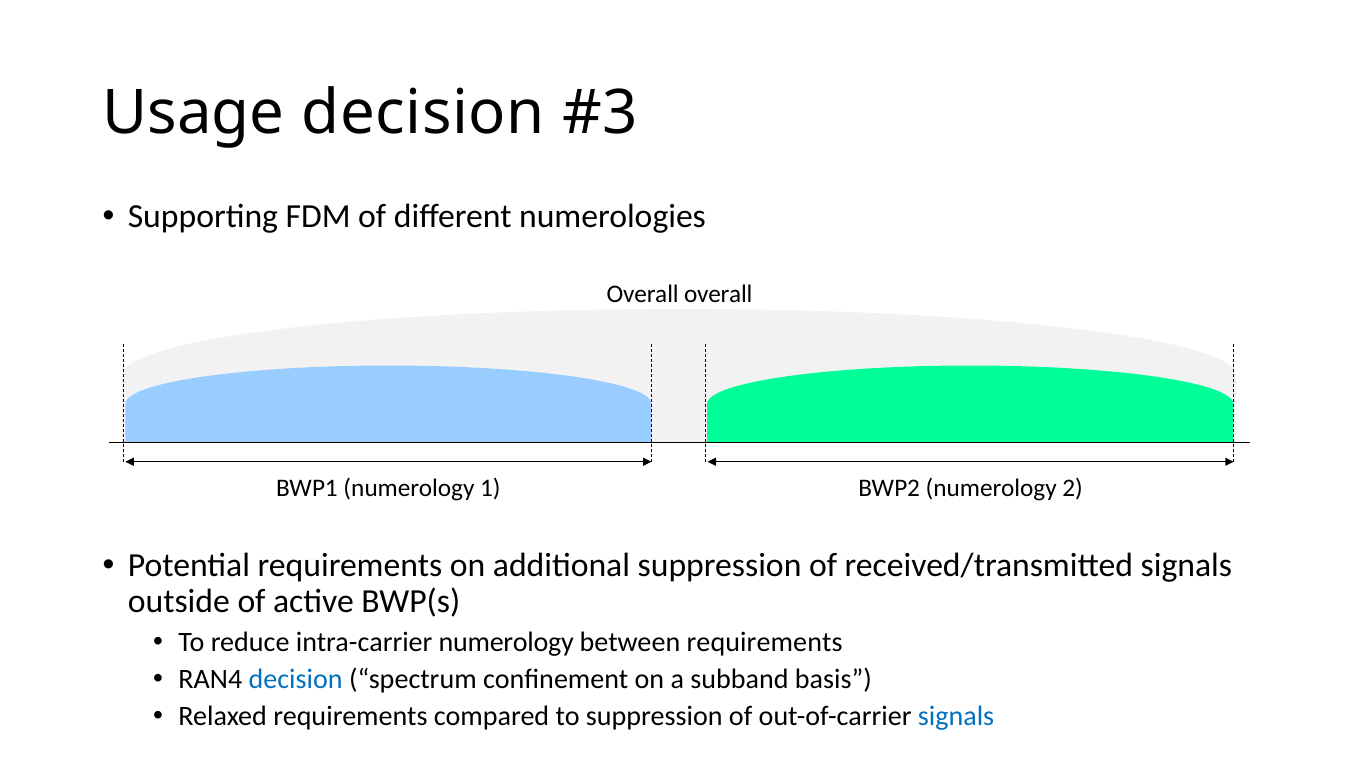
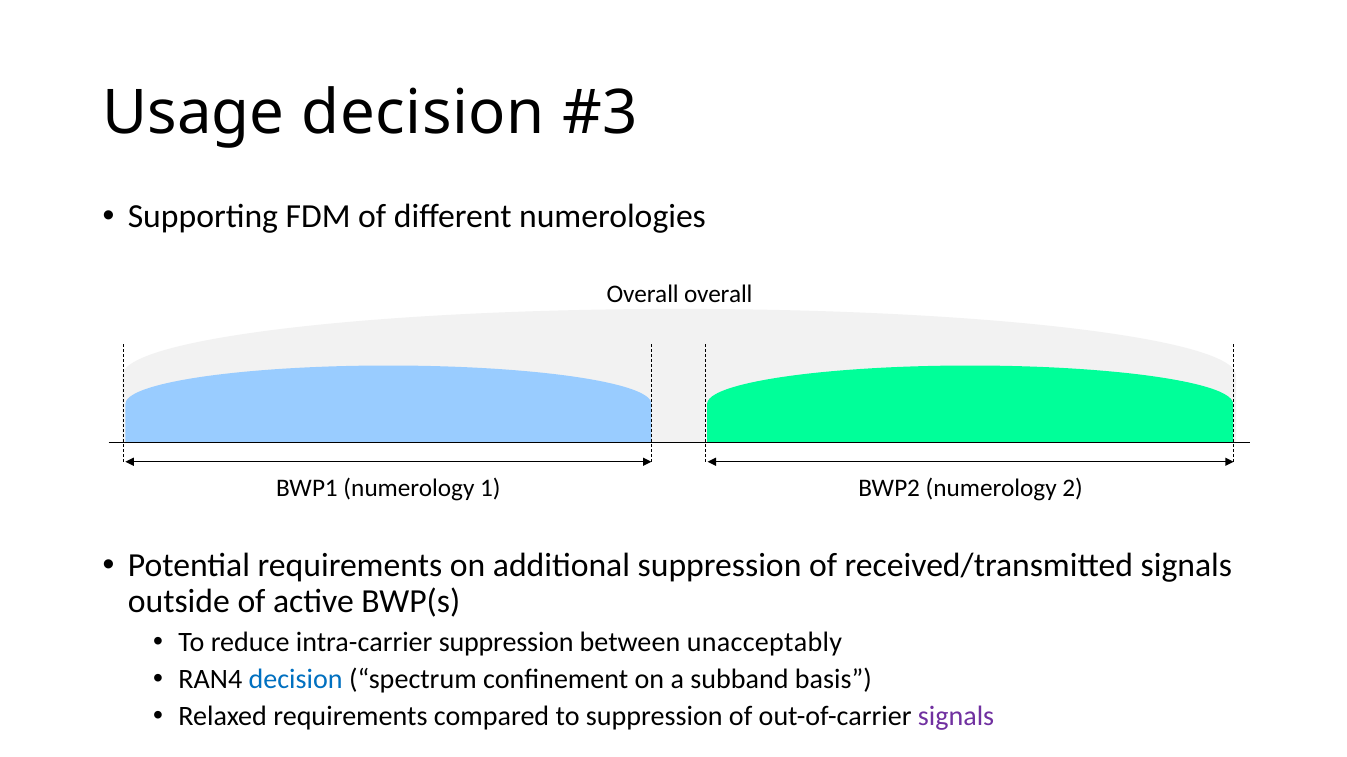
intra-carrier numerology: numerology -> suppression
between requirements: requirements -> unacceptably
signals at (956, 717) colour: blue -> purple
